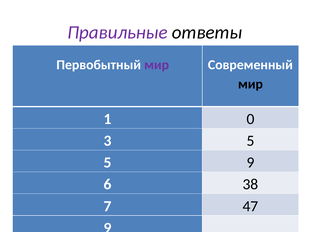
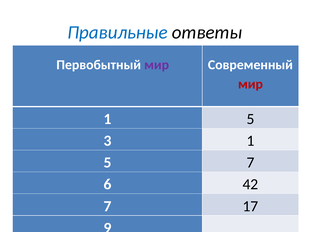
Правильные colour: purple -> blue
мир at (250, 84) colour: black -> red
0 at (250, 119): 0 -> 5
3 5: 5 -> 1
5 9: 9 -> 7
38: 38 -> 42
47: 47 -> 17
